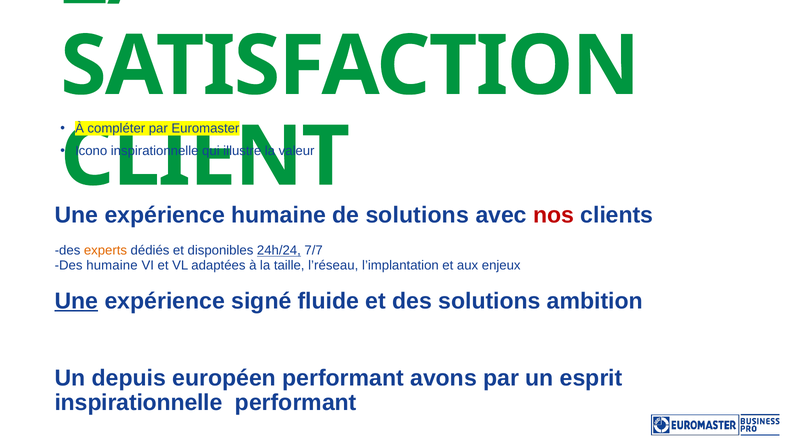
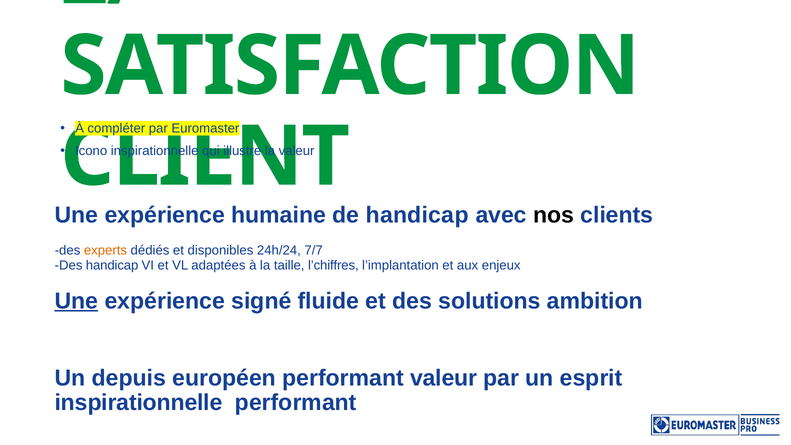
solutions at (417, 215): solutions -> handicap
nos colour: red -> black
24h/24 underline: present -> none
Des humaine: humaine -> handicap
l’réseau: l’réseau -> l’chiffres
performant avons: avons -> valeur
